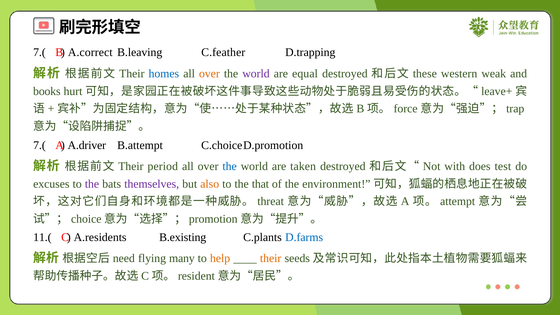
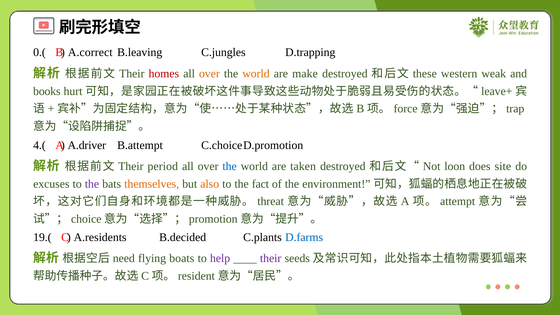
7.( at (39, 52): 7.( -> 0.(
C.feather: C.feather -> C.jungles
homes colour: blue -> red
world at (256, 73) colour: purple -> orange
equal: equal -> make
7.( at (39, 145): 7.( -> 4.(
with: with -> loon
test: test -> site
themselves colour: purple -> orange
that: that -> fact
11.(: 11.( -> 19.(
B.existing: B.existing -> B.decided
many: many -> boats
help colour: orange -> purple
their at (271, 258) colour: orange -> purple
